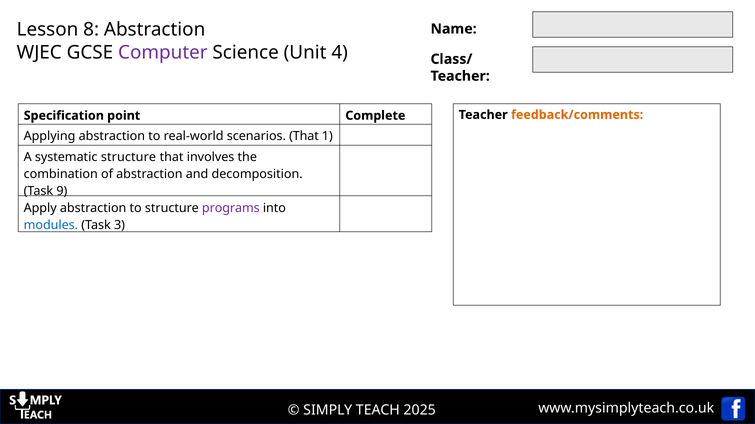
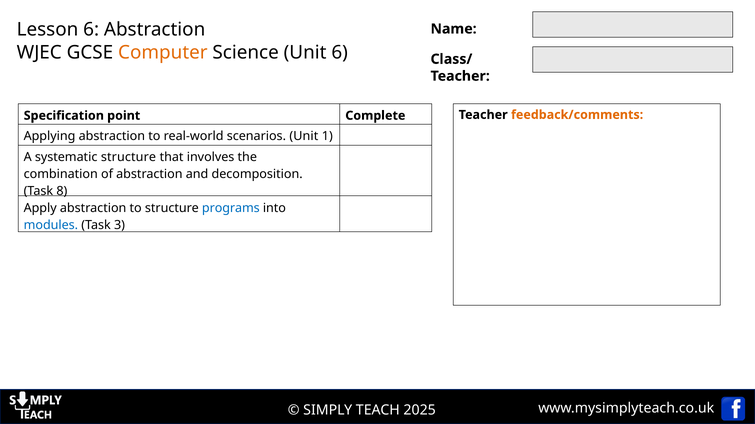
Lesson 8: 8 -> 6
Computer colour: purple -> orange
Unit 4: 4 -> 6
scenarios That: That -> Unit
9: 9 -> 8
programs colour: purple -> blue
